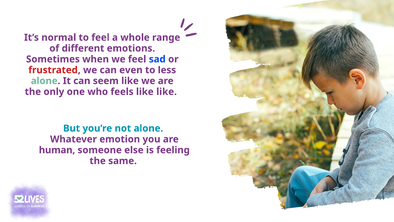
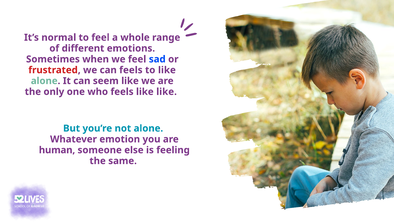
can even: even -> feels
to less: less -> like
